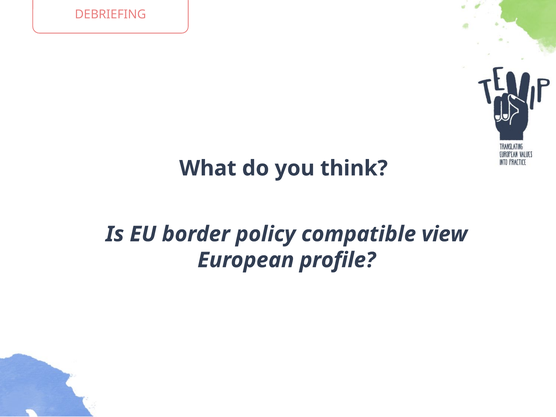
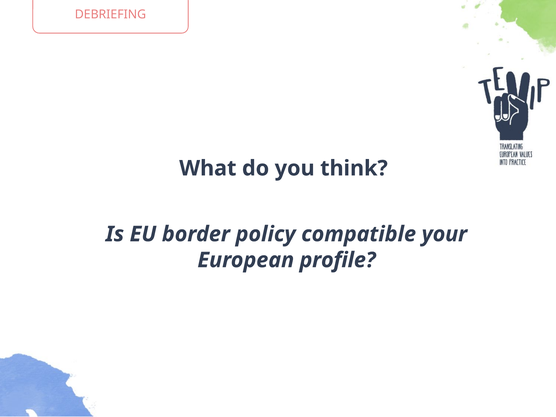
view: view -> your
